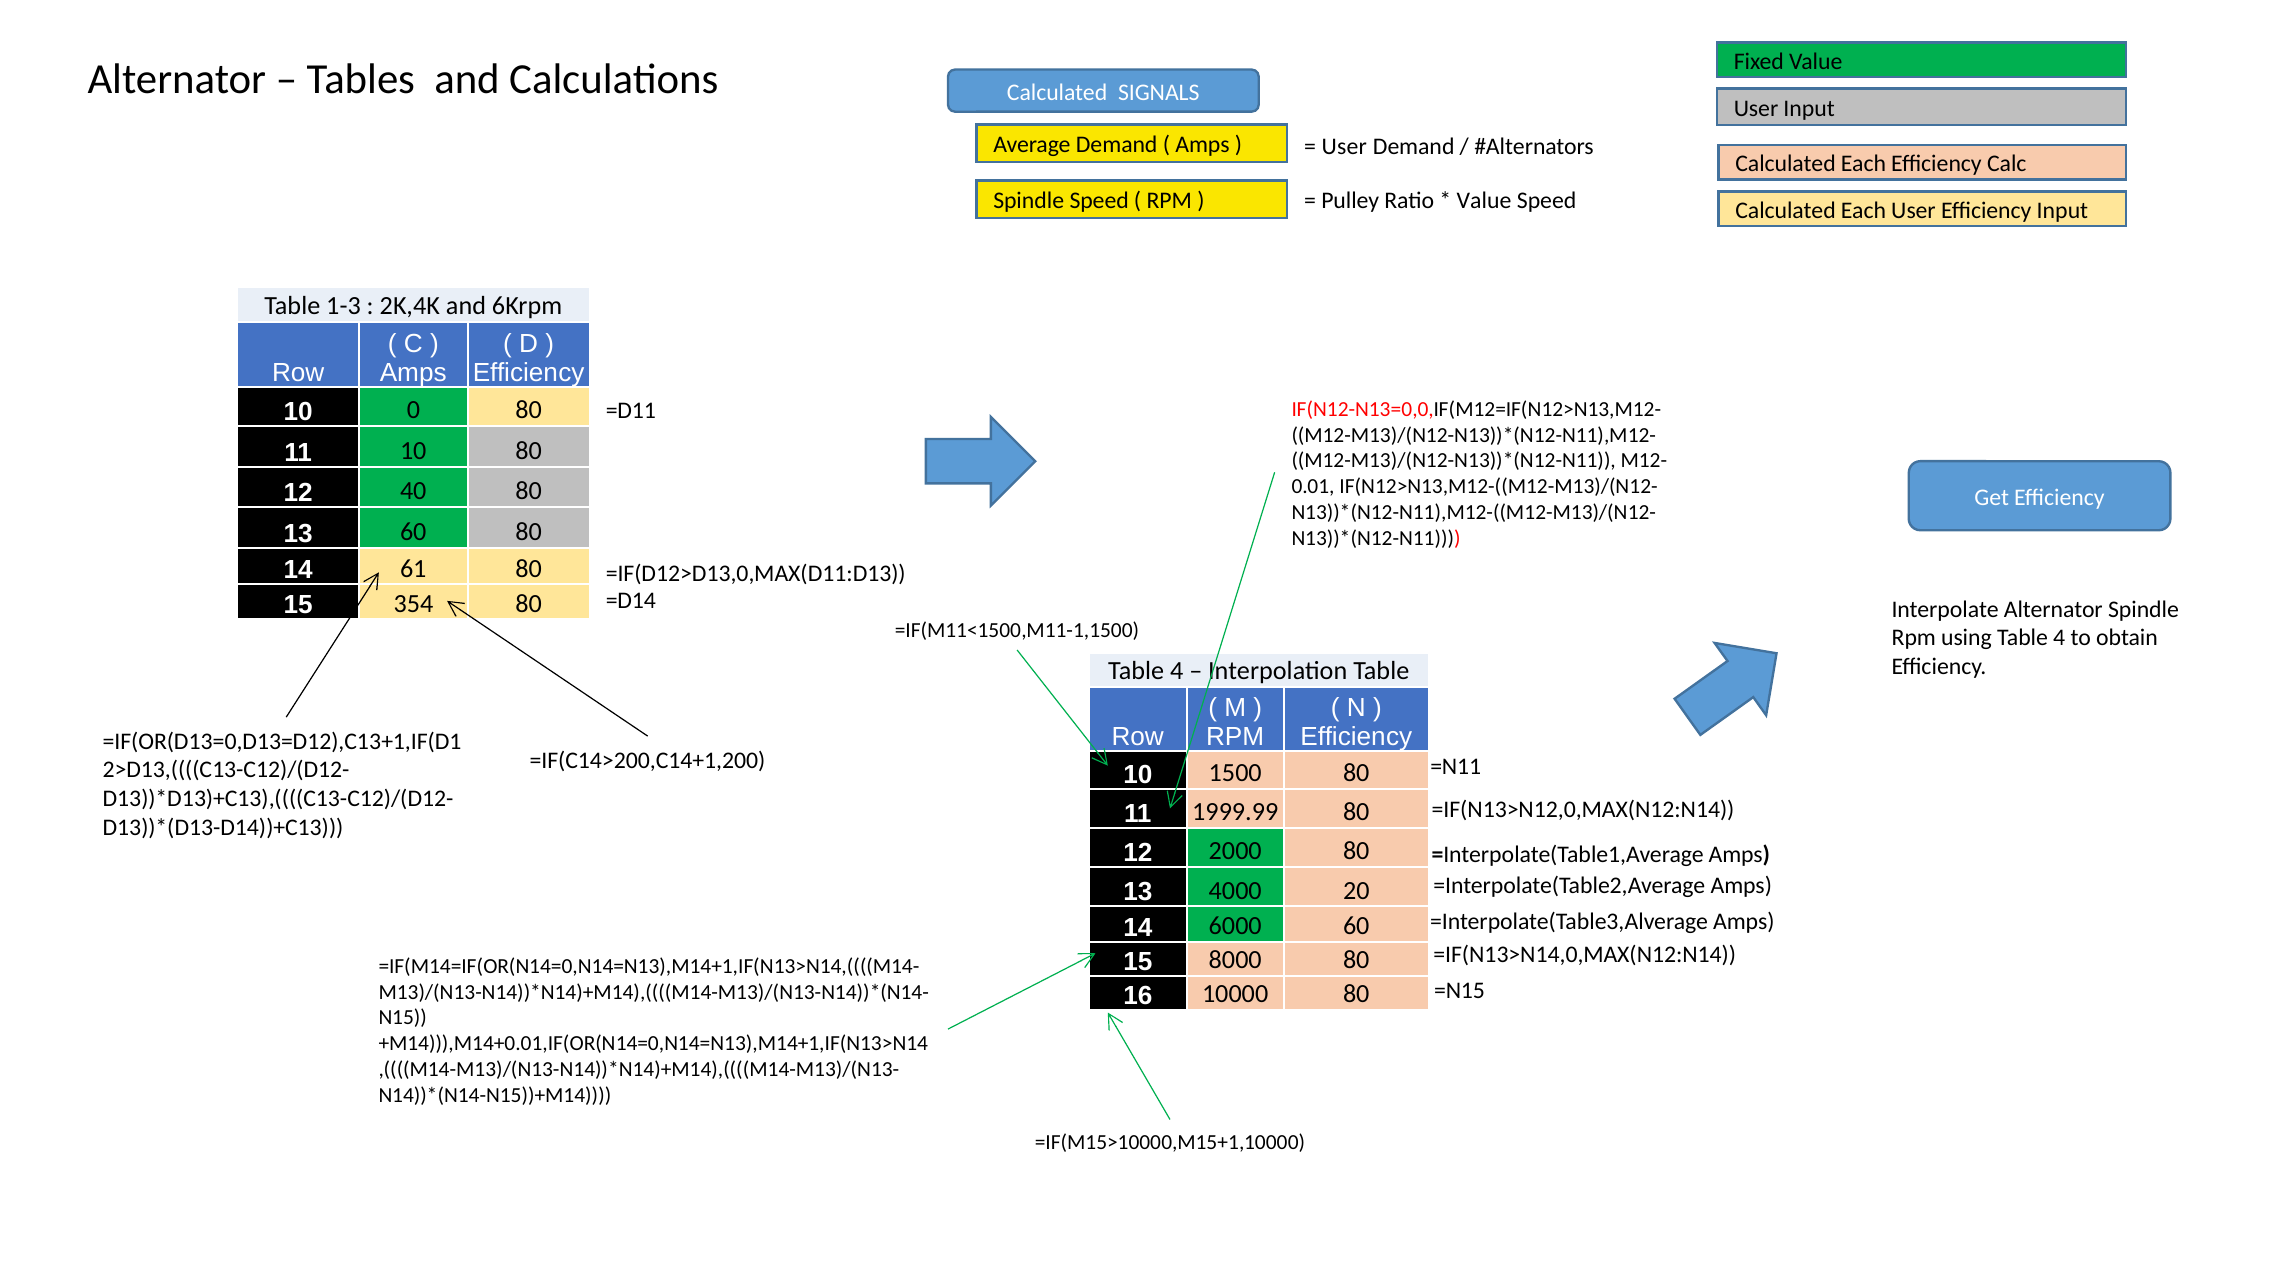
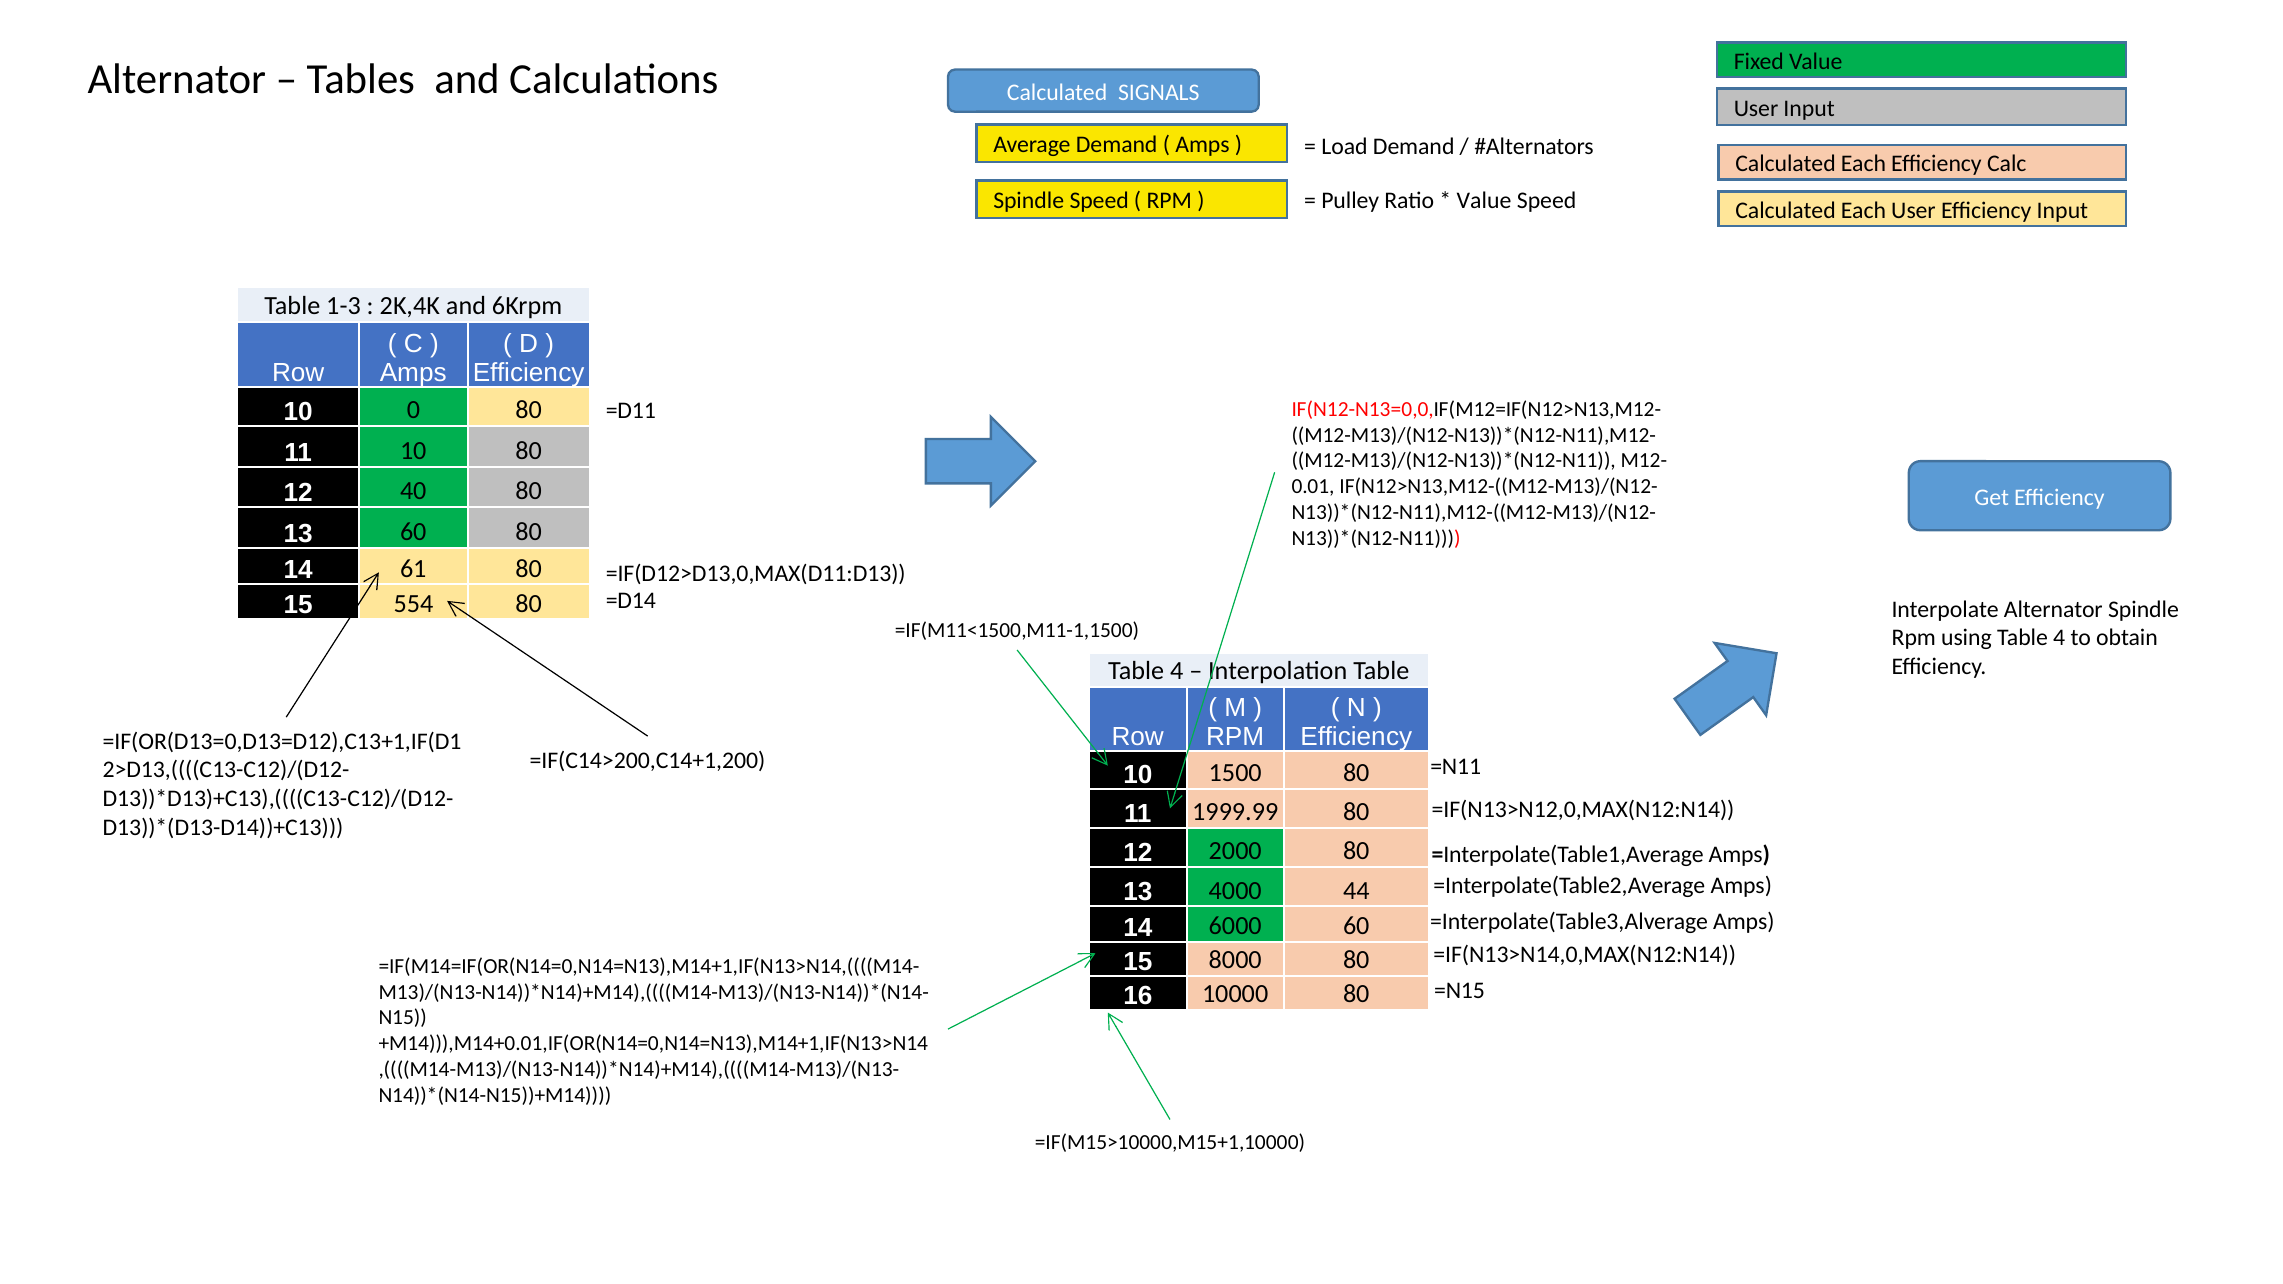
User at (1344, 146): User -> Load
354: 354 -> 554
20: 20 -> 44
